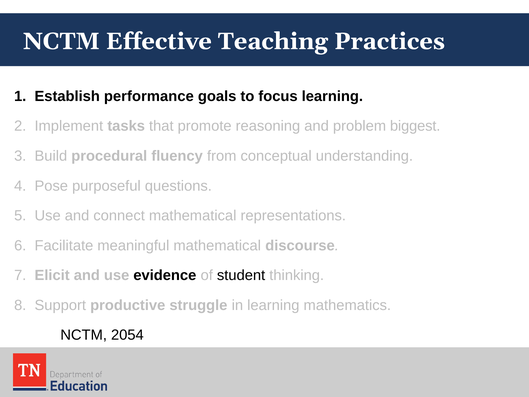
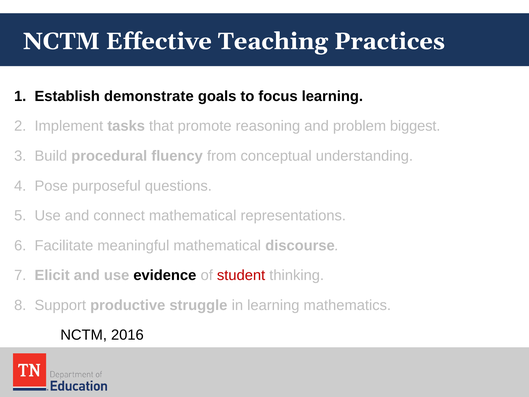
performance: performance -> demonstrate
student colour: black -> red
2054: 2054 -> 2016
